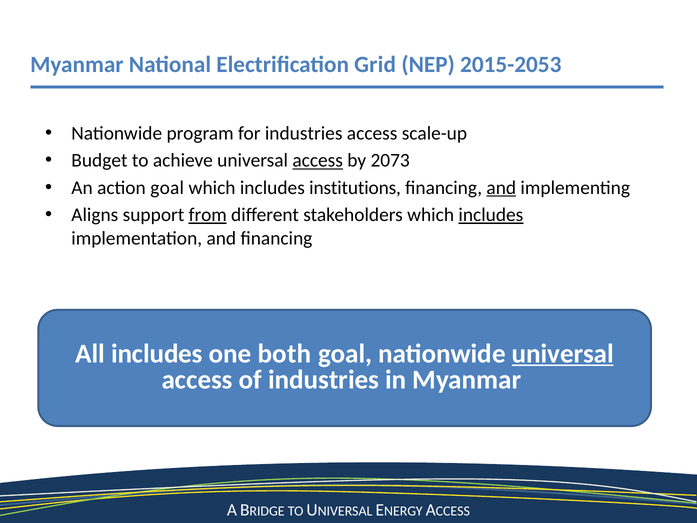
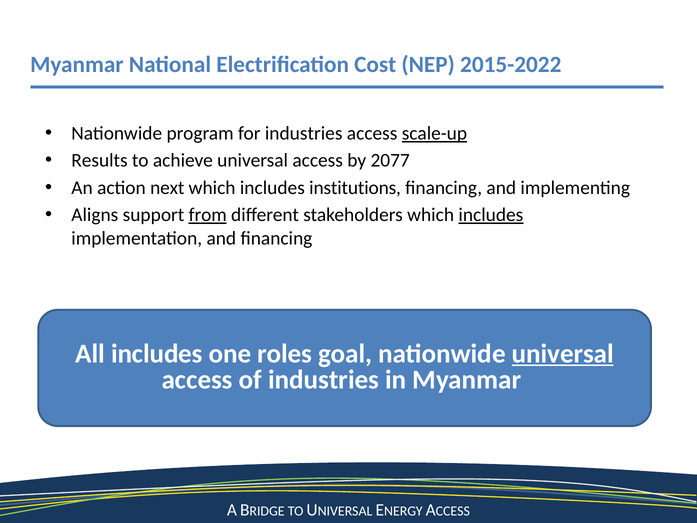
Grid: Grid -> Cost
2015-2053: 2015-2053 -> 2015-2022
scale-up underline: none -> present
Budget: Budget -> Results
access at (318, 161) underline: present -> none
2073: 2073 -> 2077
action goal: goal -> next
and at (501, 188) underline: present -> none
both: both -> roles
